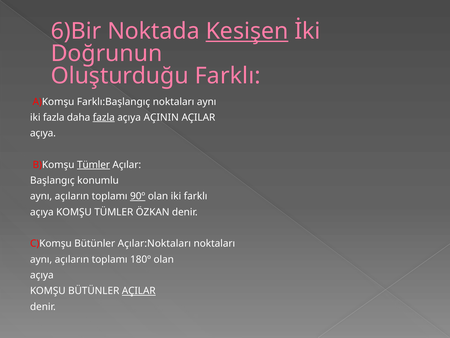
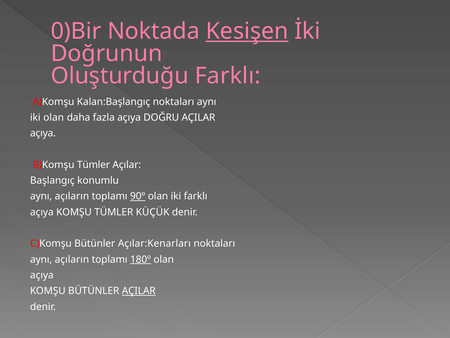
6)Bir: 6)Bir -> 0)Bir
Farklı:Başlangıç: Farklı:Başlangıç -> Kalan:Başlangıç
iki fazla: fazla -> olan
fazla at (104, 117) underline: present -> none
AÇININ: AÇININ -> DOĞRU
Tümler at (94, 165) underline: present -> none
ÖZKAN: ÖZKAN -> KÜÇÜK
Açılar:Noktaları: Açılar:Noktaları -> Açılar:Kenarları
180º underline: none -> present
